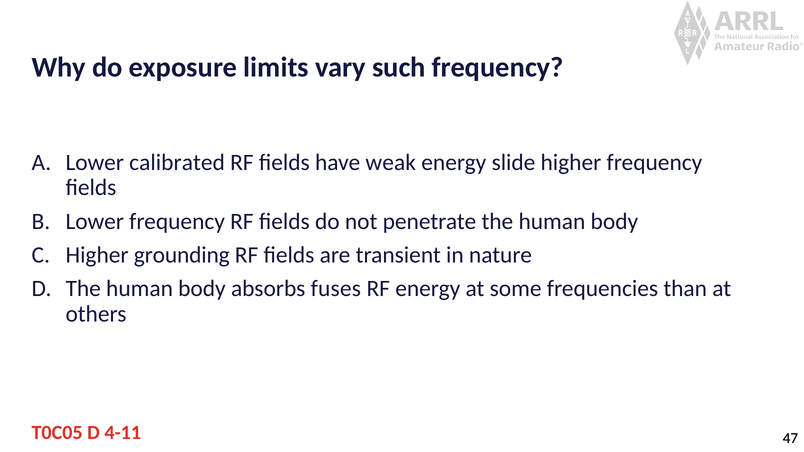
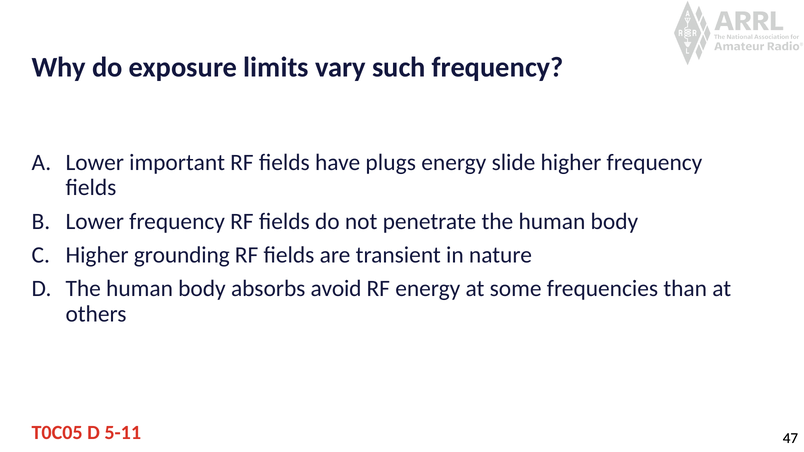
calibrated: calibrated -> important
weak: weak -> plugs
fuses: fuses -> avoid
4-11: 4-11 -> 5-11
